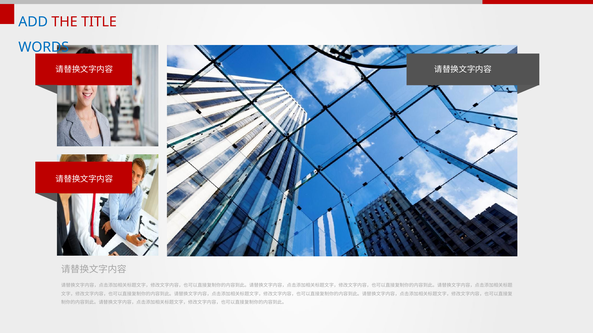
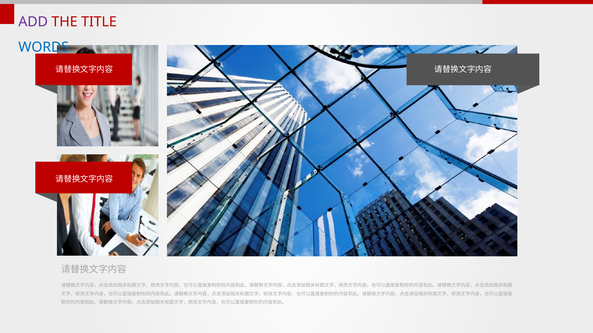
ADD colour: blue -> purple
